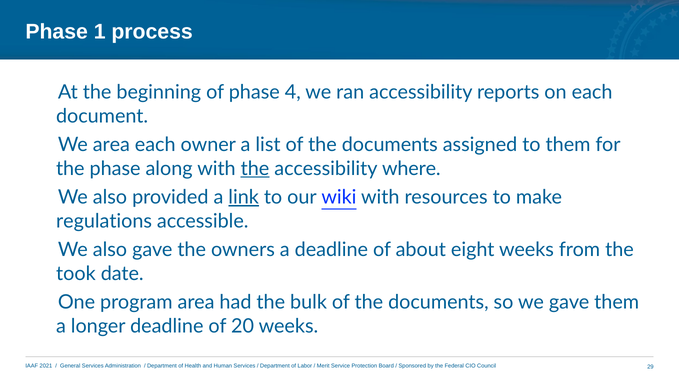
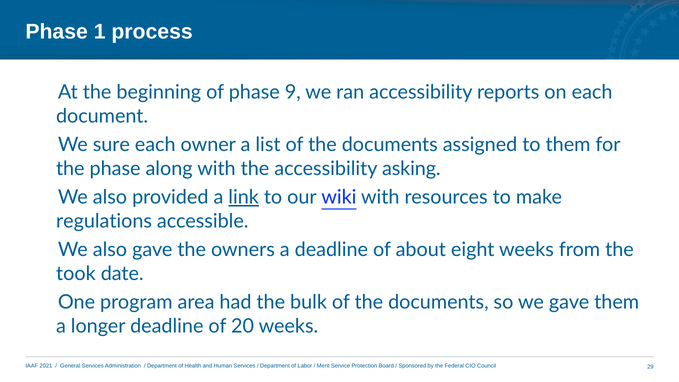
4: 4 -> 9
area at (111, 145): area -> sure
the at (255, 168) underline: present -> none
where: where -> asking
